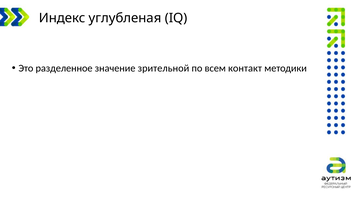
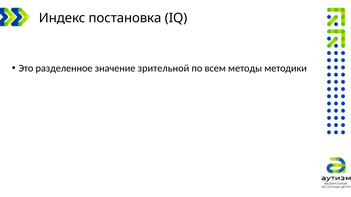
углубленая: углубленая -> постановка
контакт: контакт -> методы
